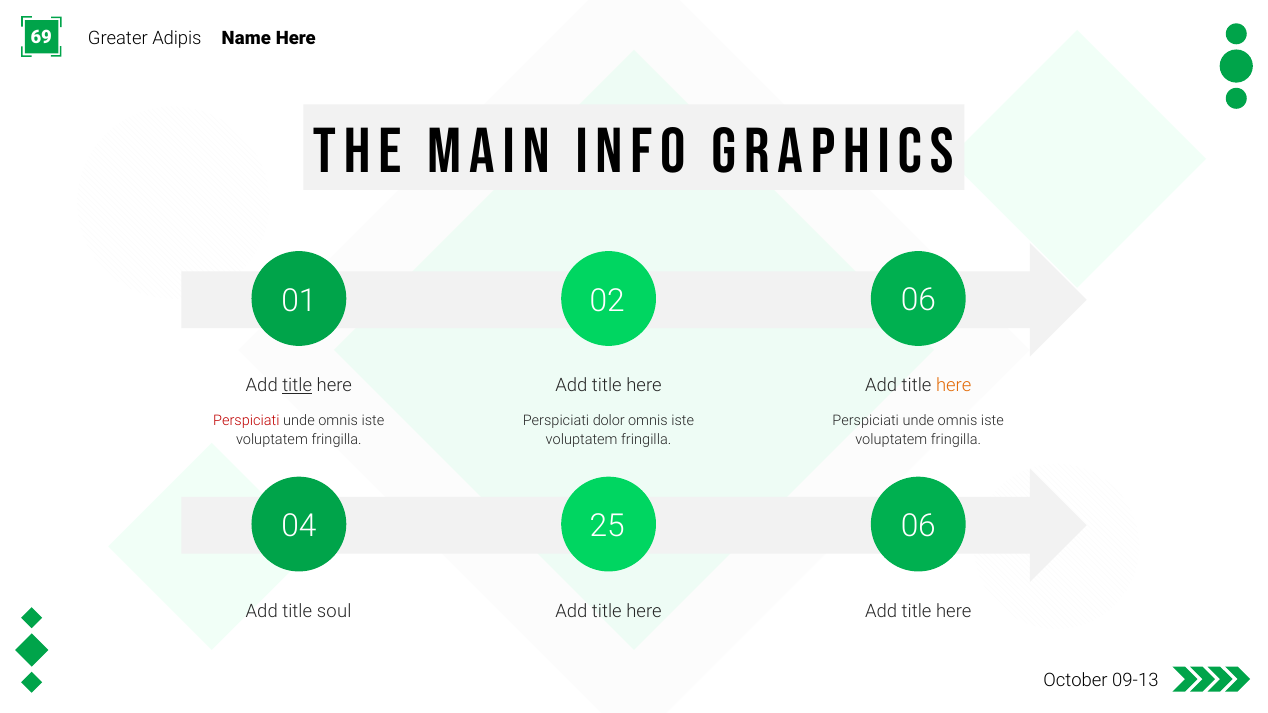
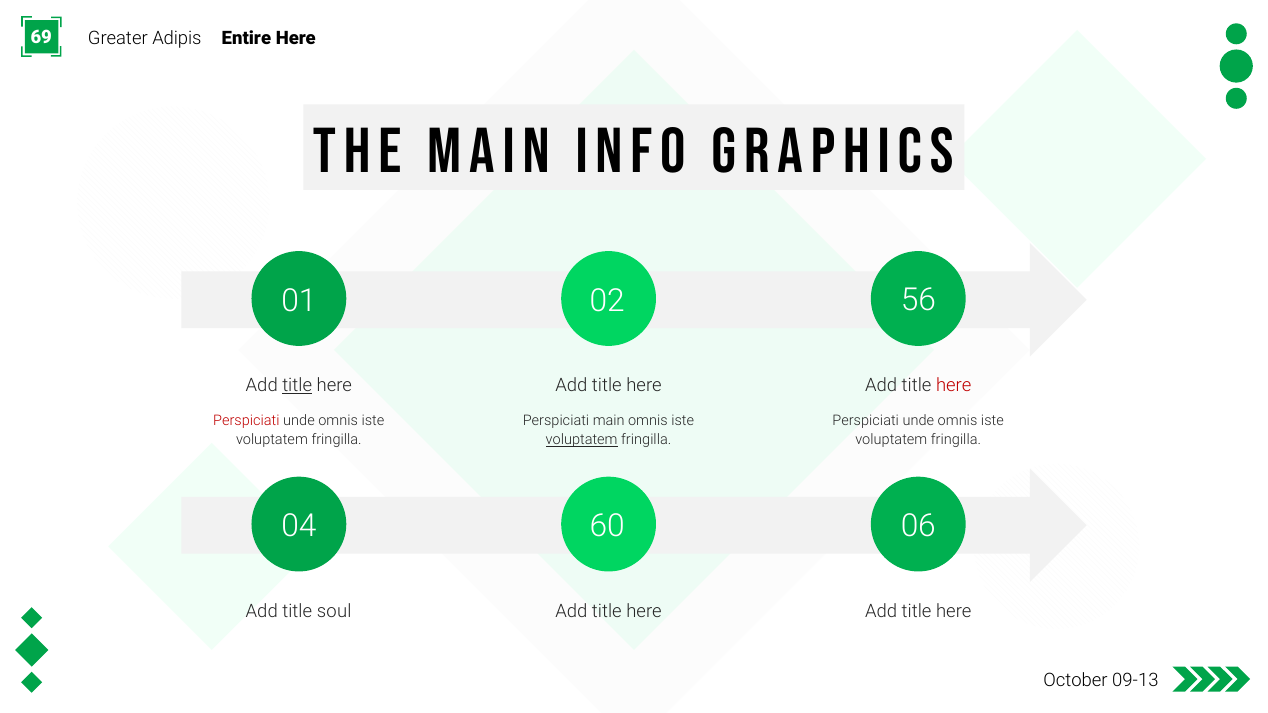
Name: Name -> Entire
02 06: 06 -> 56
here at (954, 386) colour: orange -> red
Perspiciati dolor: dolor -> main
voluptatem at (582, 440) underline: none -> present
25: 25 -> 60
